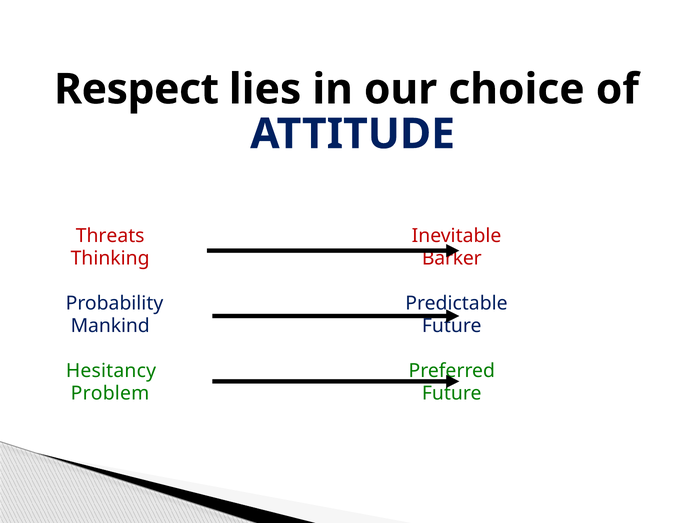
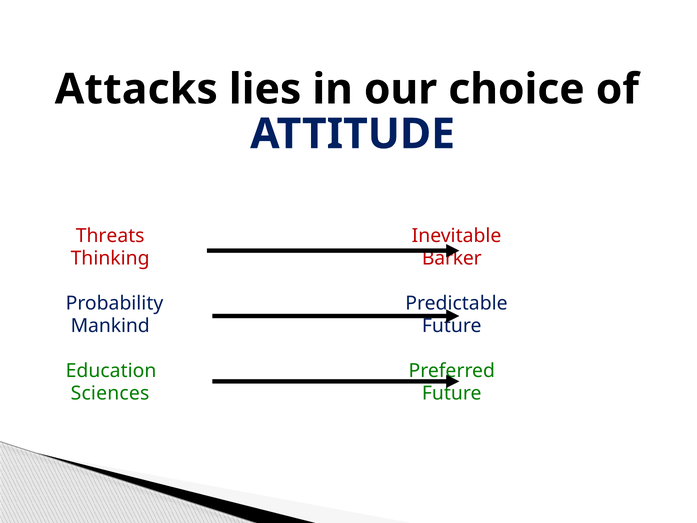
Respect: Respect -> Attacks
Hesitancy: Hesitancy -> Education
Problem: Problem -> Sciences
